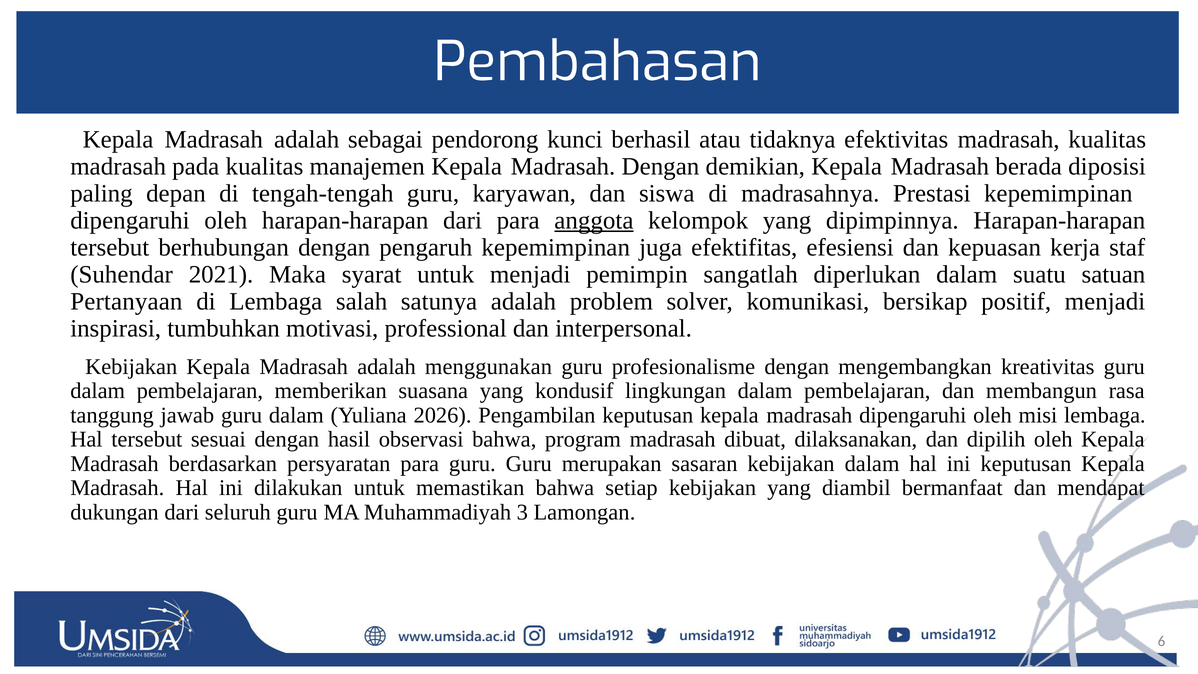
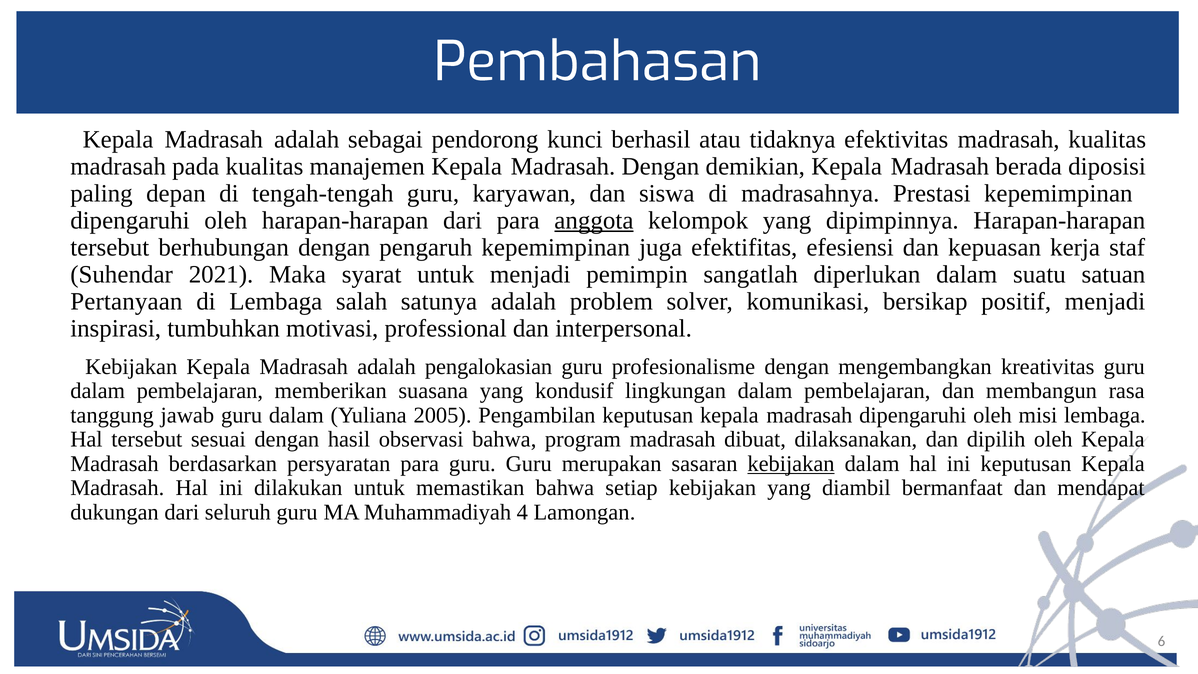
menggunakan: menggunakan -> pengalokasian
2026: 2026 -> 2005
kebijakan at (791, 464) underline: none -> present
3: 3 -> 4
